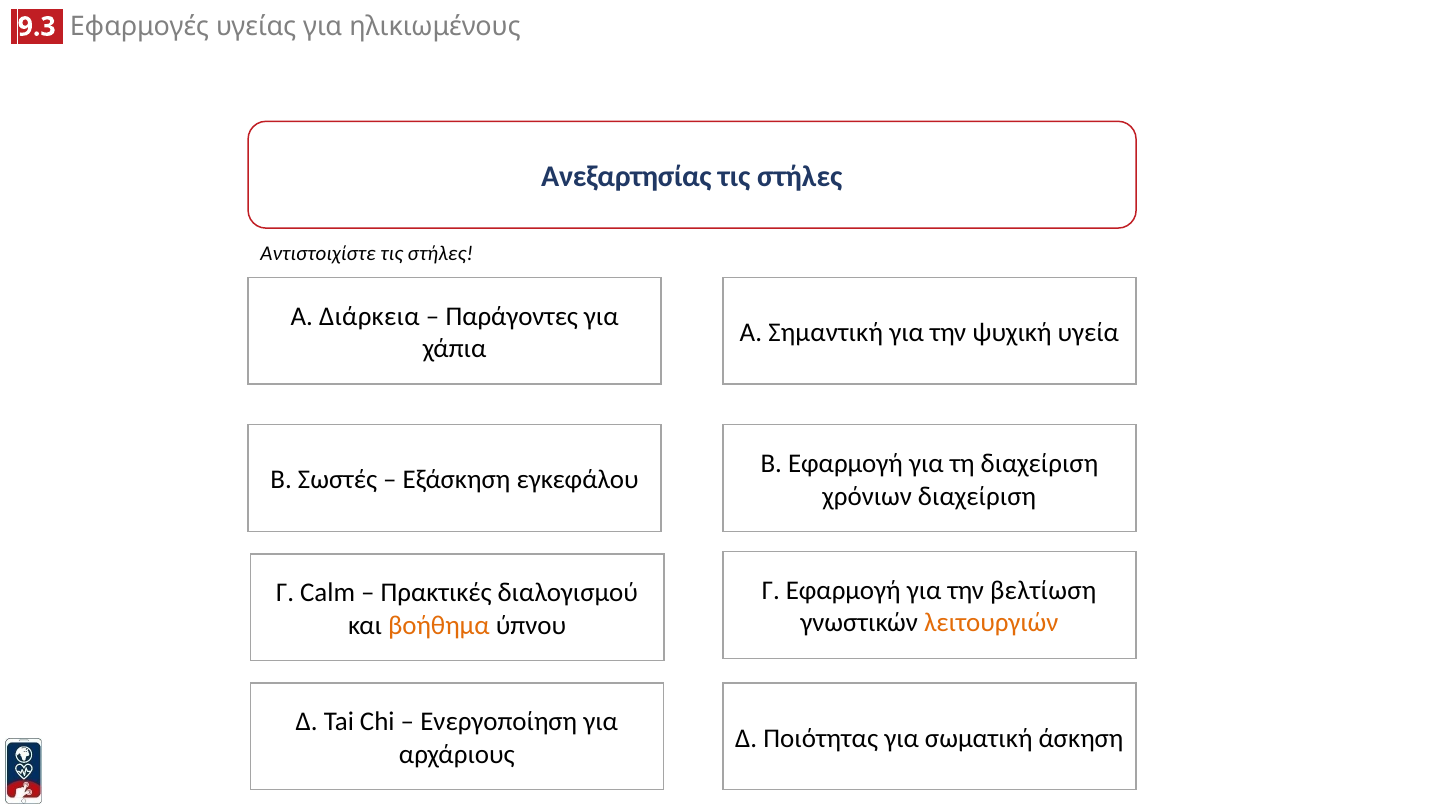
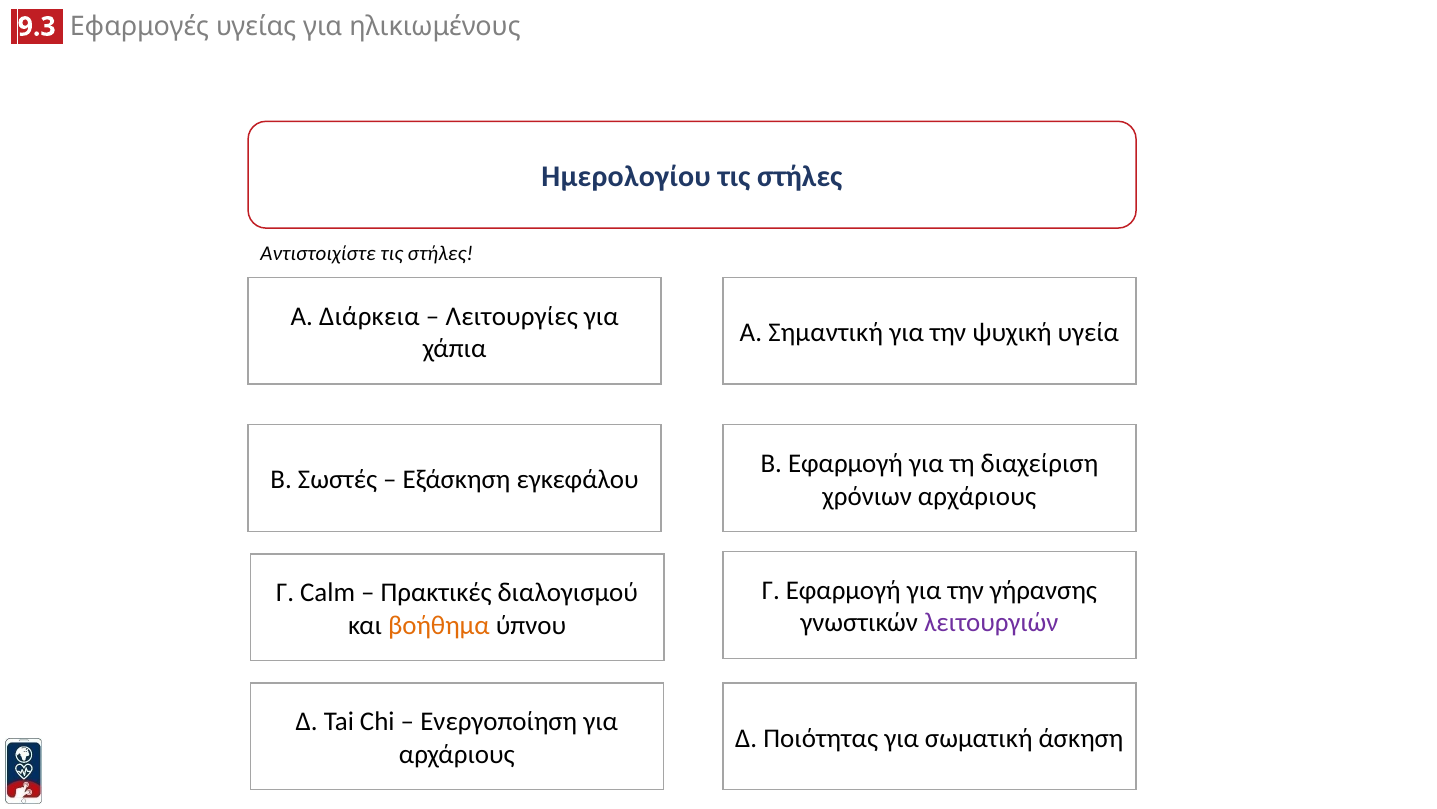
Ανεξαρτησίας: Ανεξαρτησίας -> Ημερολογίου
Παράγοντες: Παράγοντες -> Λειτουργίες
χρόνιων διαχείριση: διαχείριση -> αρχάριους
βελτίωση: βελτίωση -> γήρανσης
λειτουργιών colour: orange -> purple
